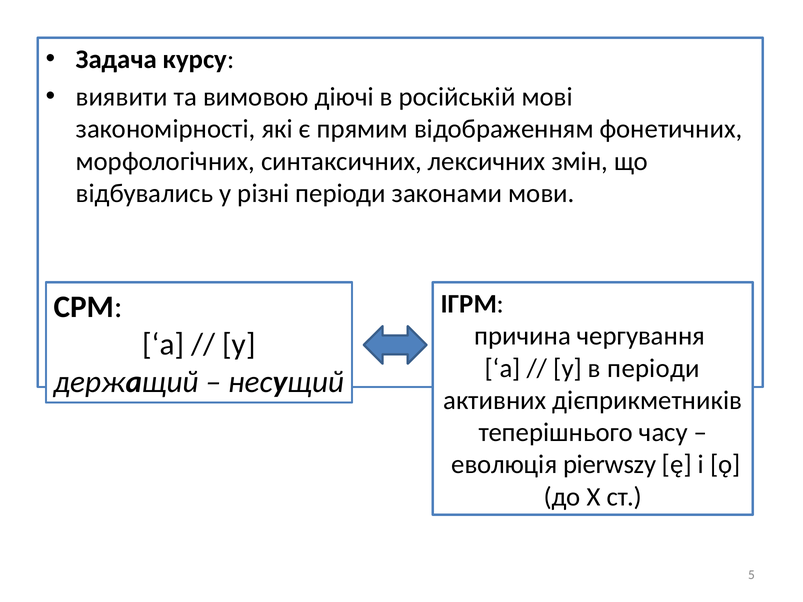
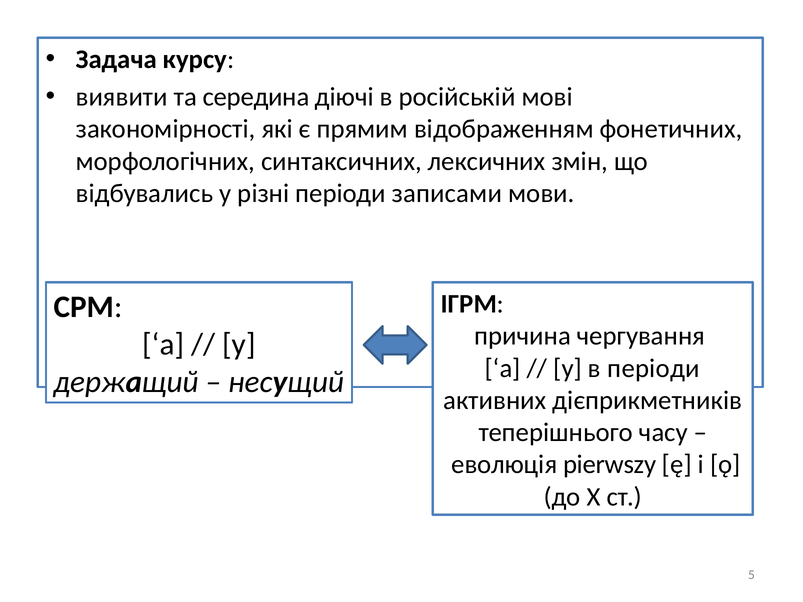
вимовою: вимовою -> середина
законами: законами -> записами
